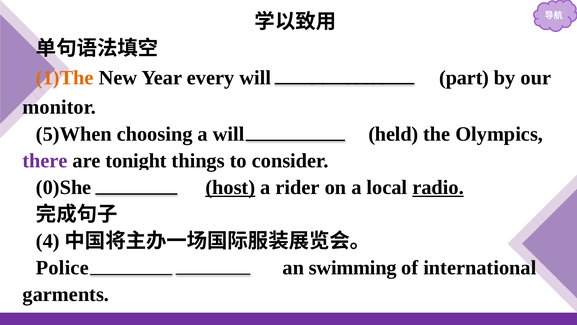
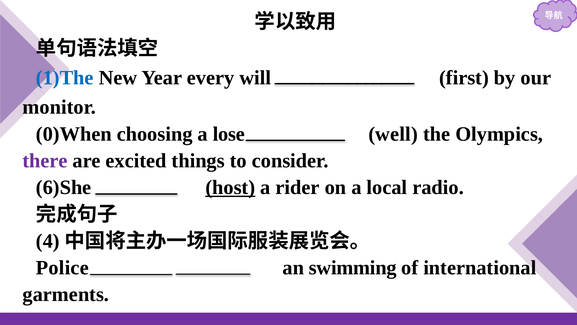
1)The colour: orange -> blue
part: part -> first
5)When: 5)When -> 0)When
a will: will -> lose
held: held -> well
tonight: tonight -> excited
0)She: 0)She -> 6)She
radio underline: present -> none
